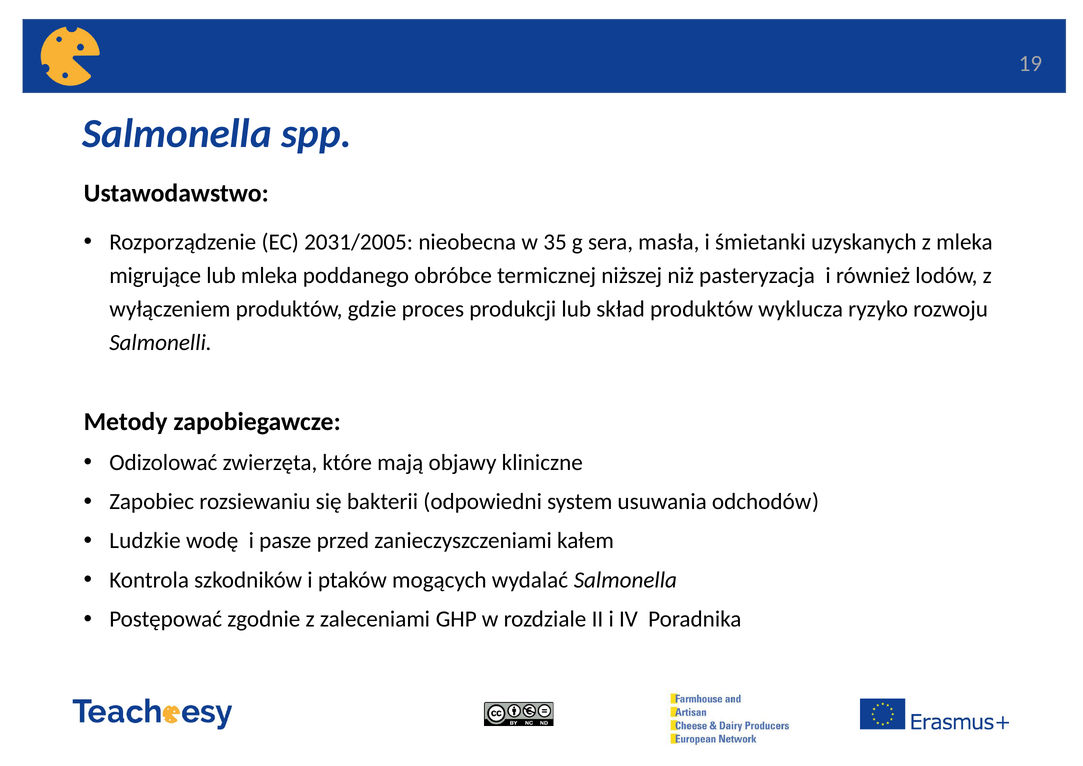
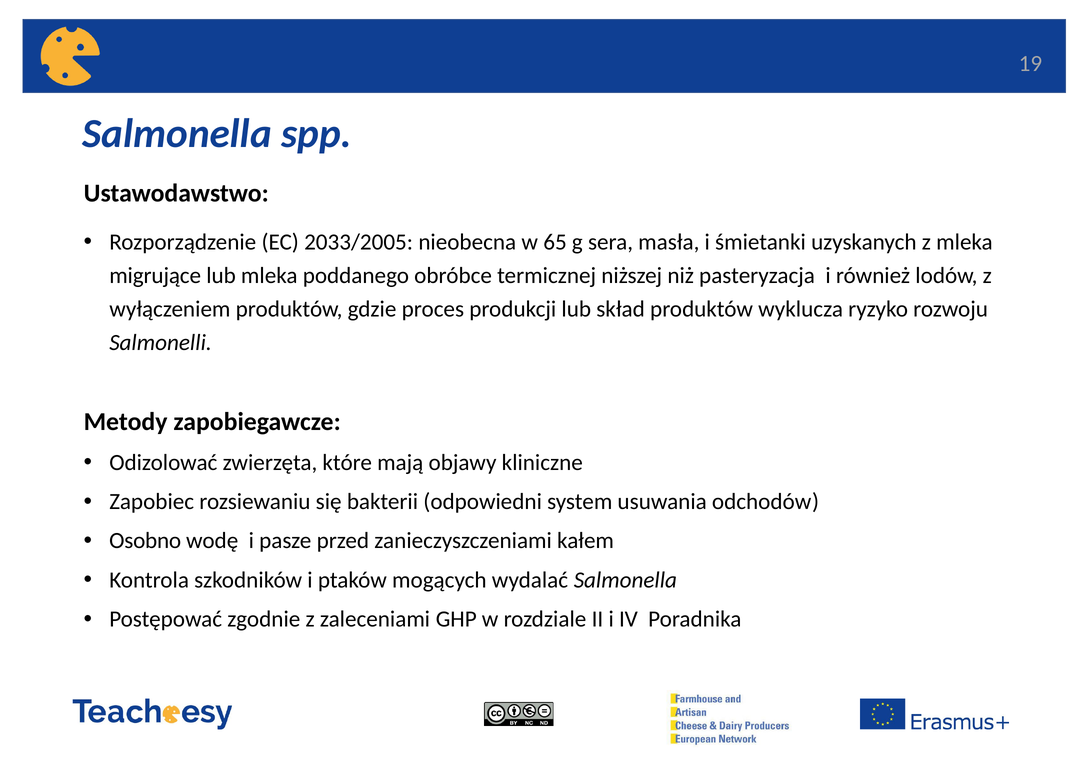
2031/2005: 2031/2005 -> 2033/2005
35: 35 -> 65
Ludzkie: Ludzkie -> Osobno
